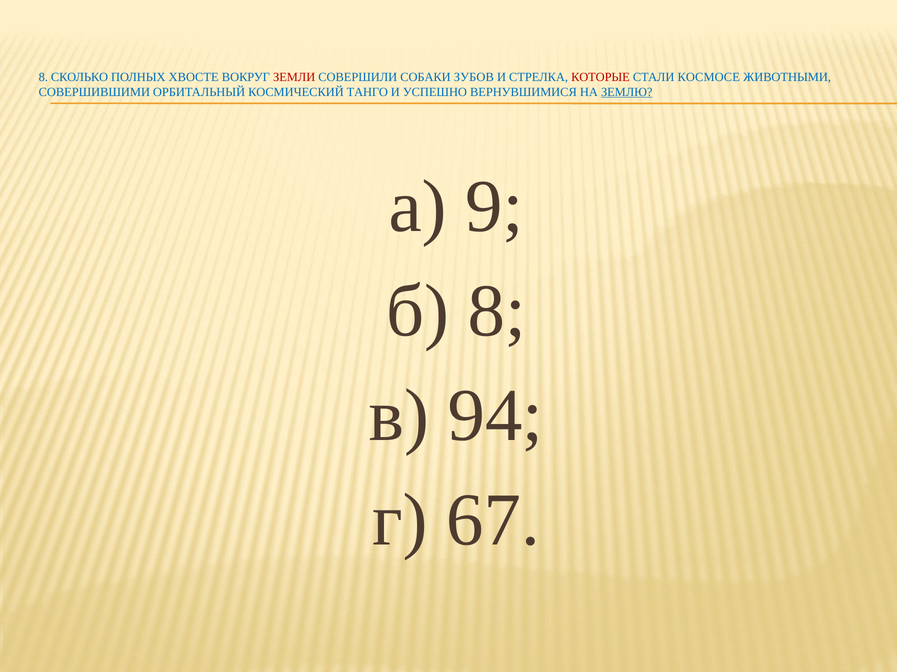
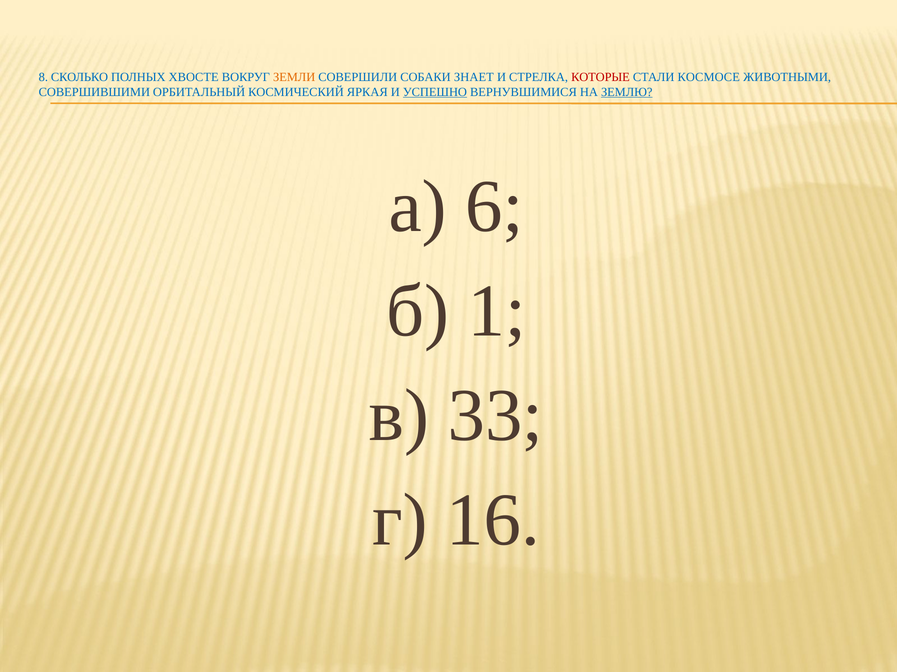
ЗЕМЛИ colour: red -> orange
ЗУБОВ: ЗУБОВ -> ЗНАЕТ
ТАНГО: ТАНГО -> ЯРКАЯ
УСПЕШНО underline: none -> present
9: 9 -> 6
б 8: 8 -> 1
94: 94 -> 33
67: 67 -> 16
